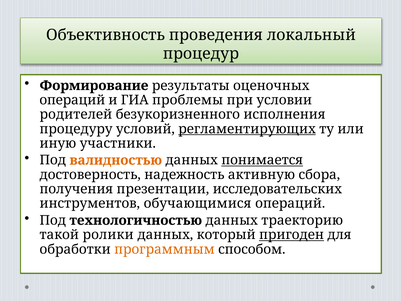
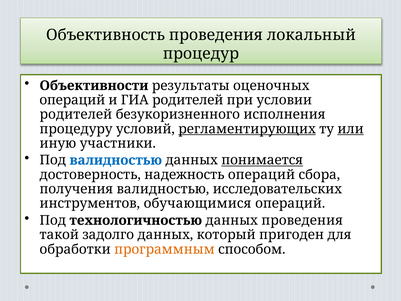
Формирование: Формирование -> Объективности
ГИА проблемы: проблемы -> родителей
или underline: none -> present
валидностью at (116, 160) colour: orange -> blue
надежность активную: активную -> операций
получения презентации: презентации -> валидностью
данных траекторию: траекторию -> проведения
ролики: ролики -> задолго
пригоден underline: present -> none
